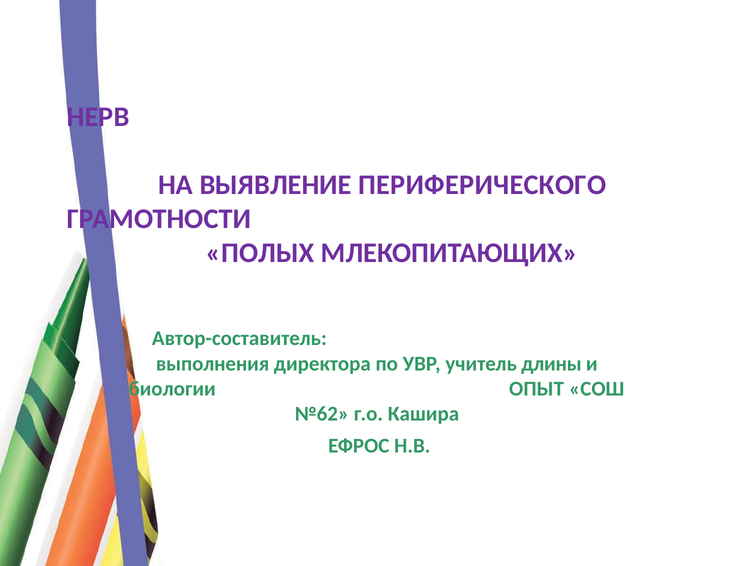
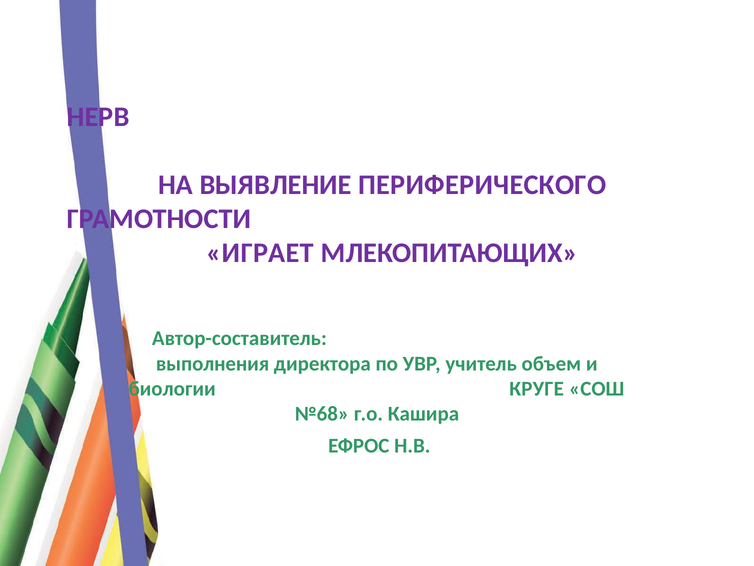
ПОЛЫХ: ПОЛЫХ -> ИГРАЕТ
длины: длины -> объем
ОПЫТ: ОПЫТ -> КРУГЕ
№62: №62 -> №68
